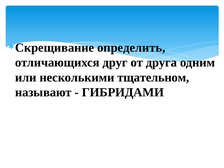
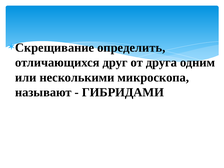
тщательном: тщательном -> микроскопа
